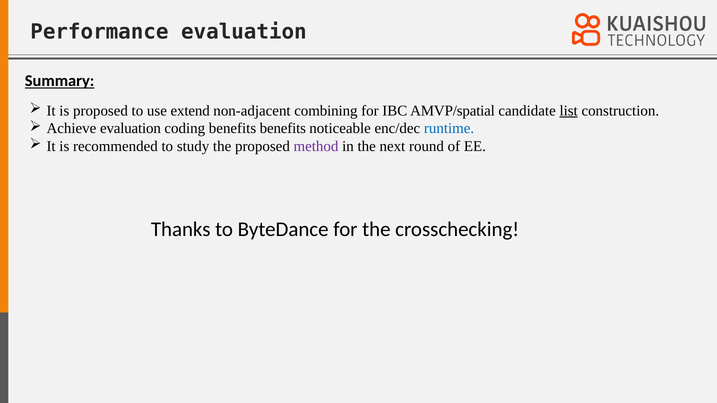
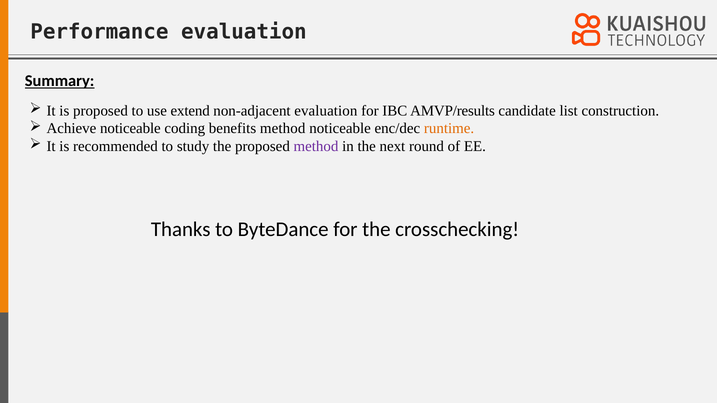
non-adjacent combining: combining -> evaluation
AMVP/spatial: AMVP/spatial -> AMVP/results
list underline: present -> none
Achieve evaluation: evaluation -> noticeable
benefits benefits: benefits -> method
runtime colour: blue -> orange
